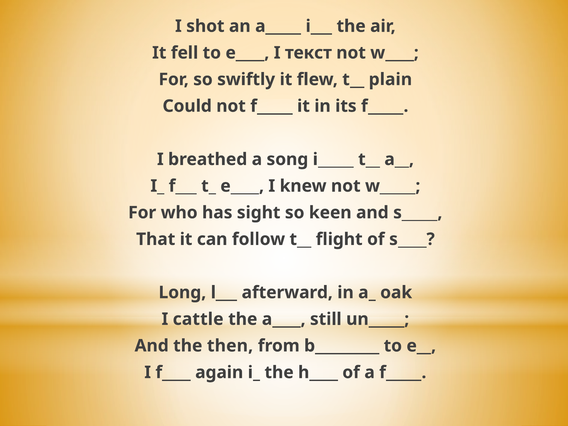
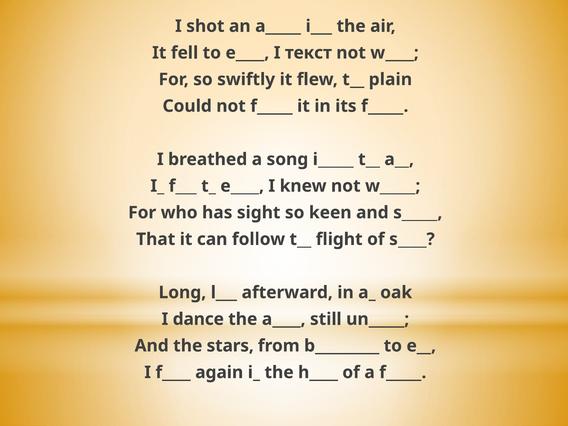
cattle: cattle -> dance
then: then -> stars
